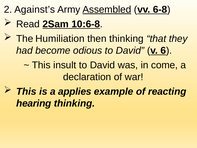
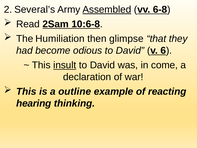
Against’s: Against’s -> Several’s
then thinking: thinking -> glimpse
insult underline: none -> present
applies: applies -> outline
